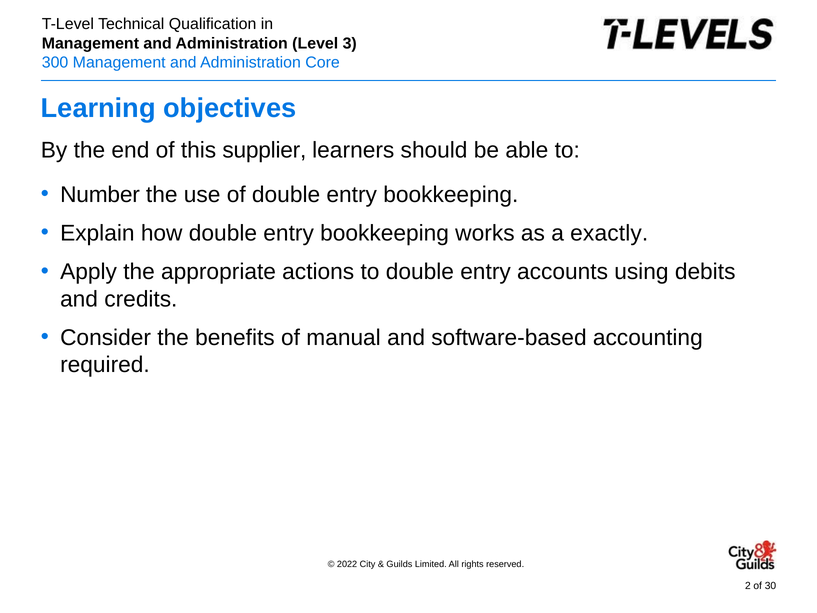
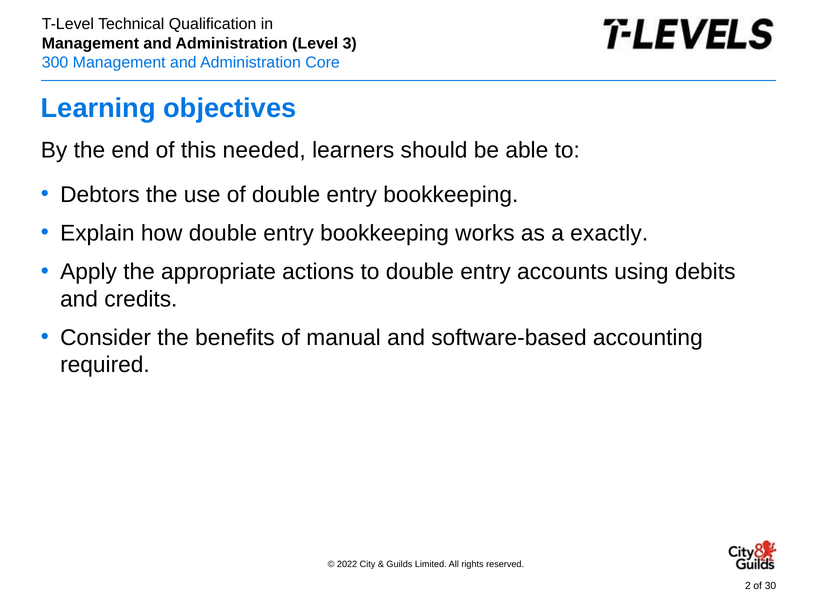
supplier: supplier -> needed
Number: Number -> Debtors
